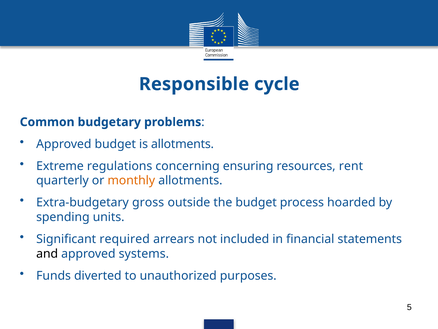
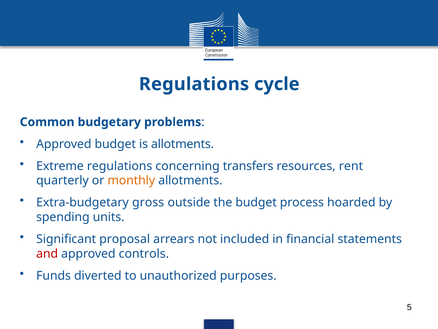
Responsible at (194, 84): Responsible -> Regulations
ensuring: ensuring -> transfers
required: required -> proposal
and colour: black -> red
systems: systems -> controls
